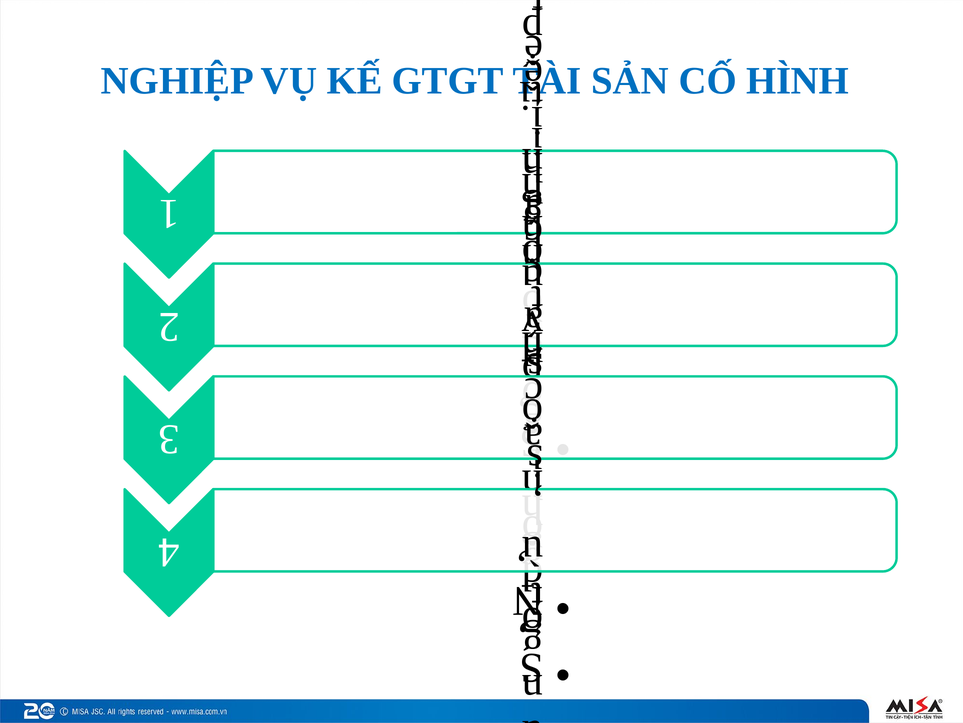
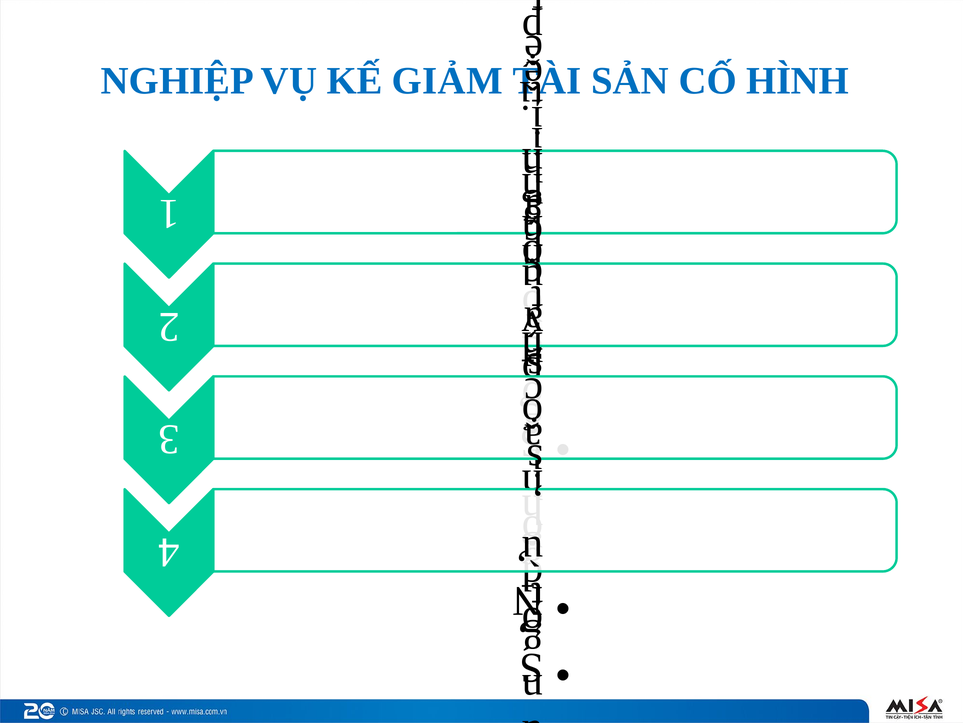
GTGT: GTGT -> GIẢM
